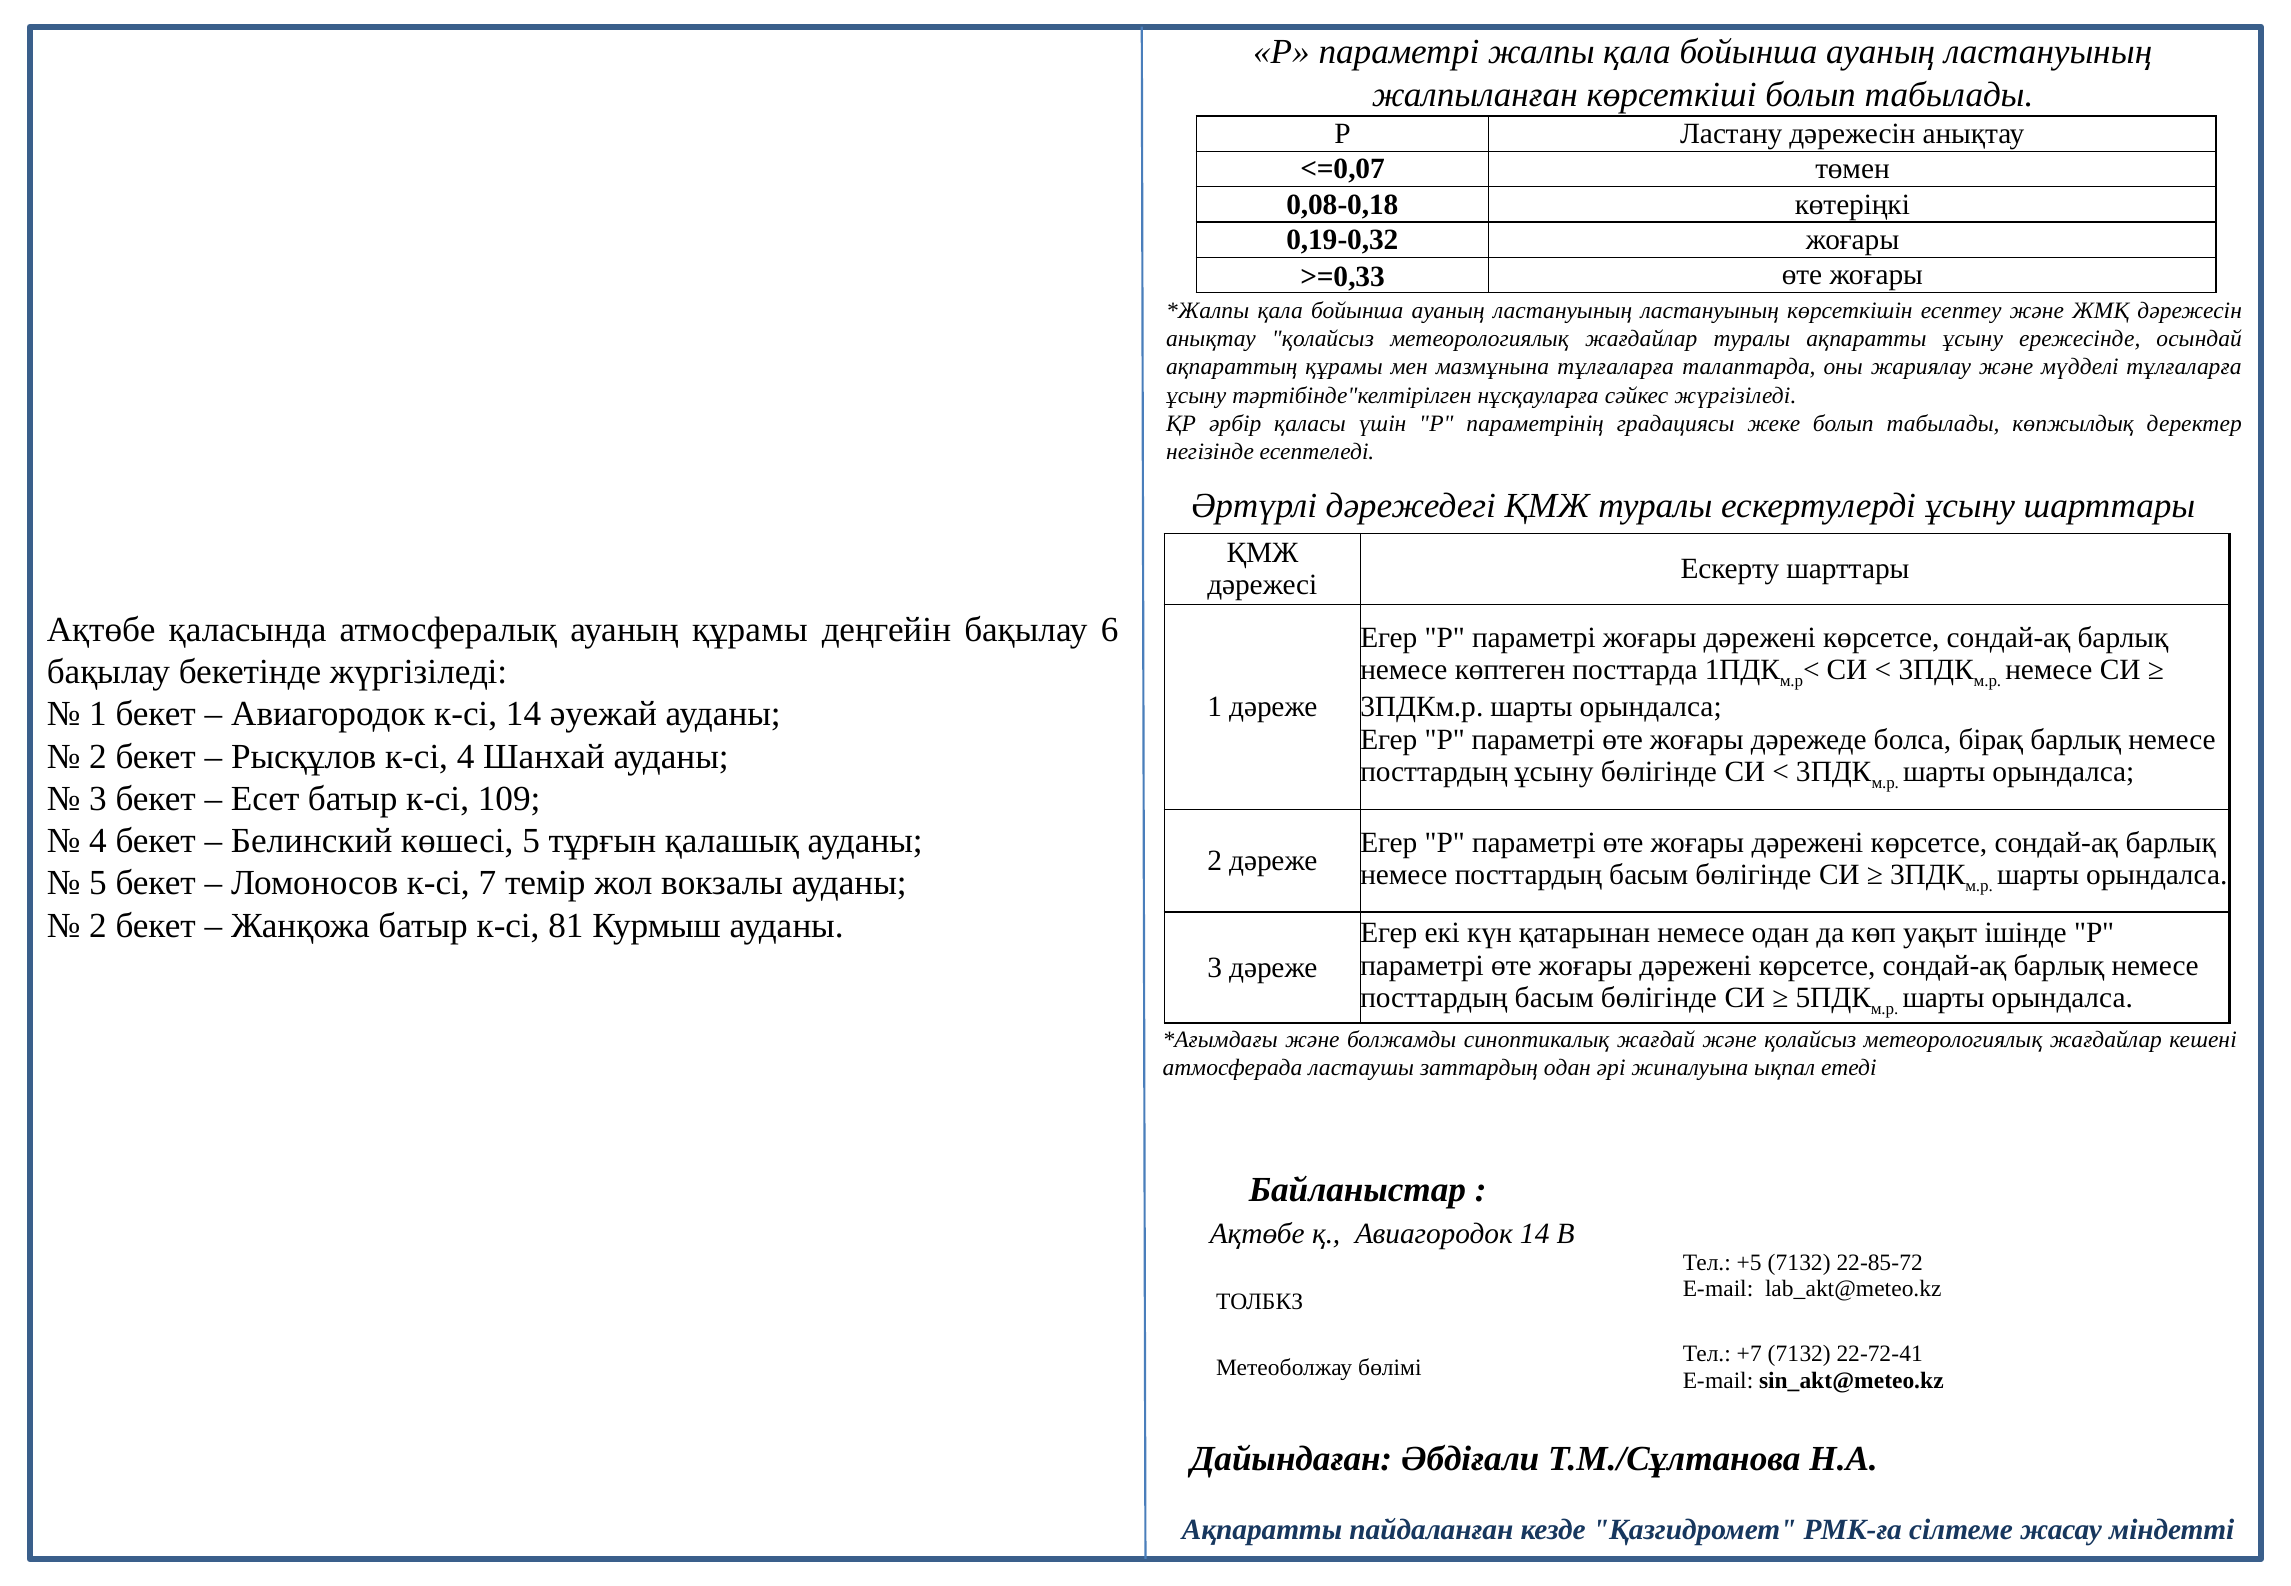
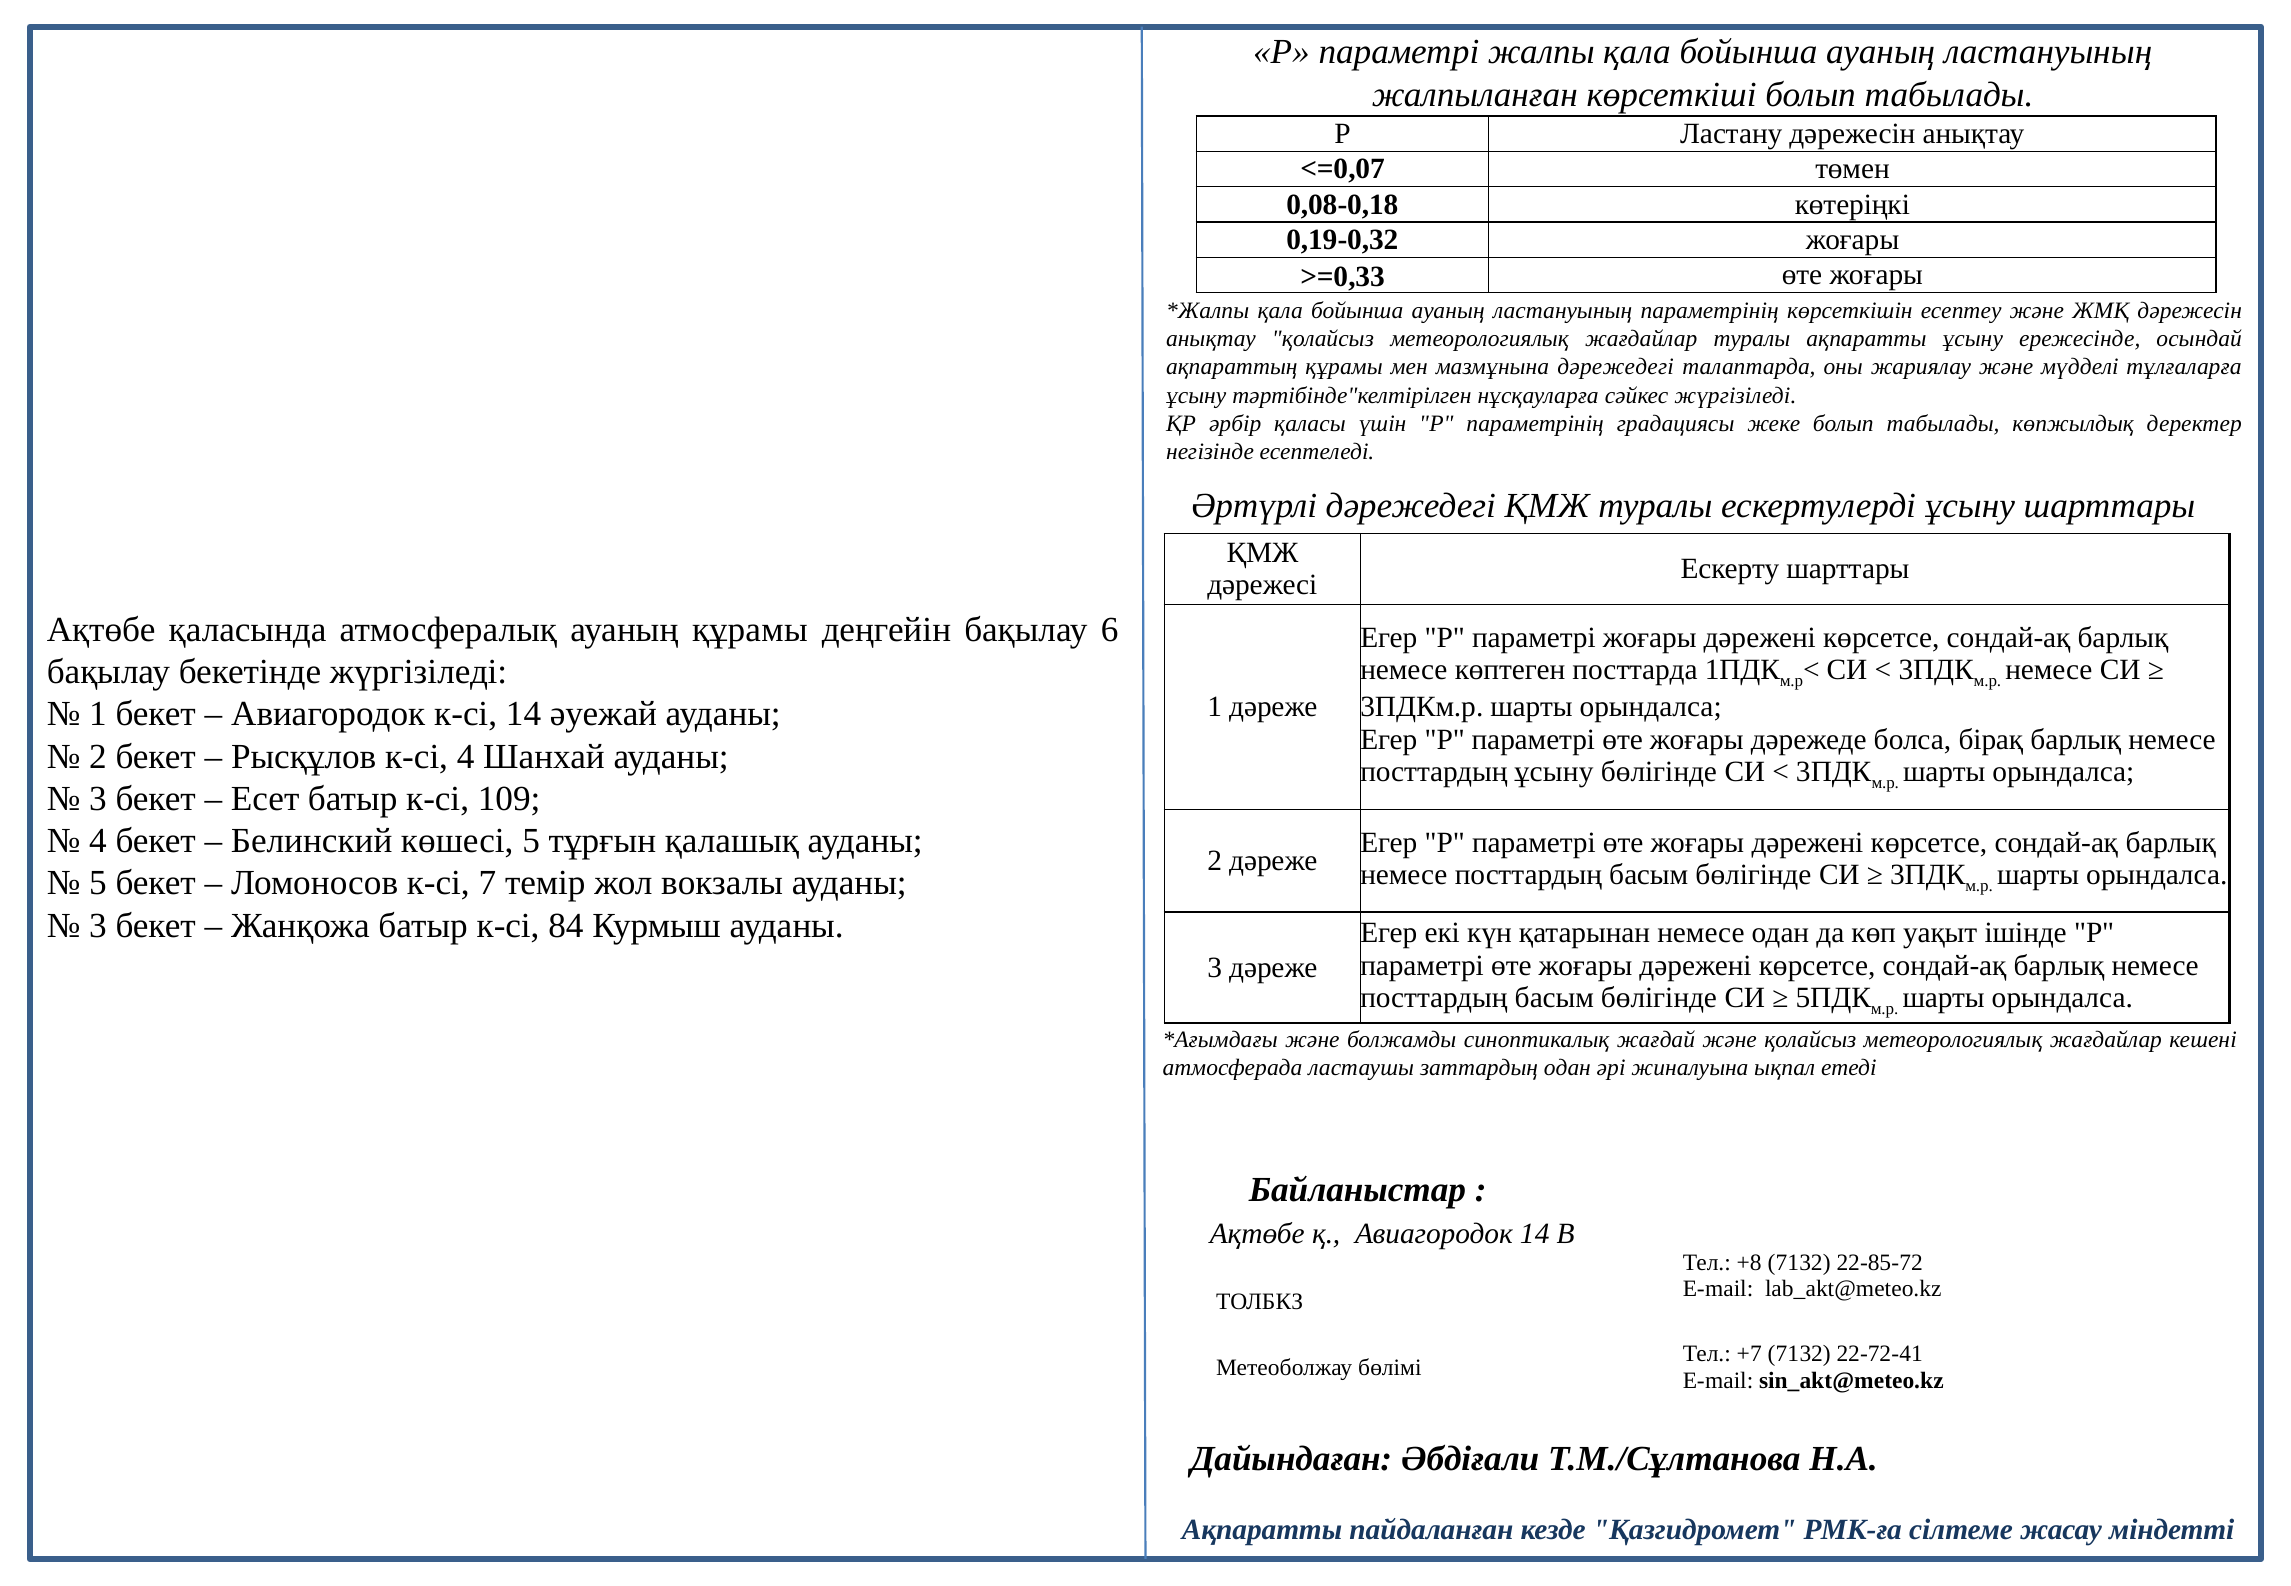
ластануының ластануының: ластануының -> параметрінің
мазмұнына тұлғаларға: тұлғаларға -> дәрежедегі
2 at (98, 926): 2 -> 3
81: 81 -> 84
+5: +5 -> +8
